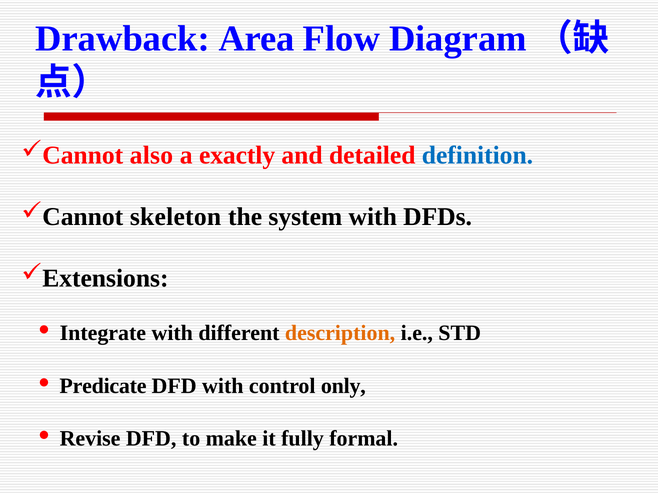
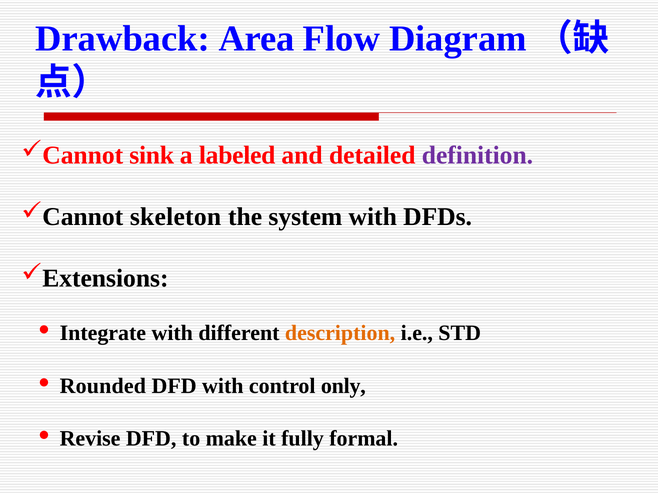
also: also -> sink
exactly: exactly -> labeled
definition colour: blue -> purple
Predicate: Predicate -> Rounded
